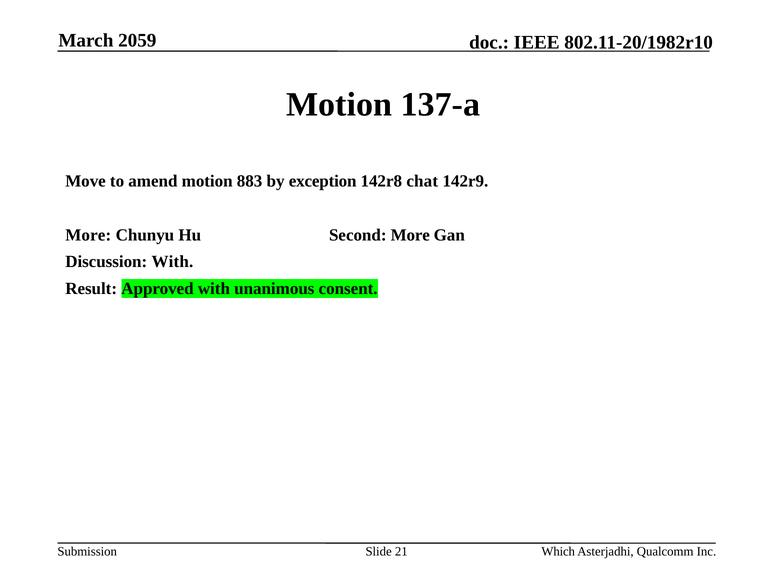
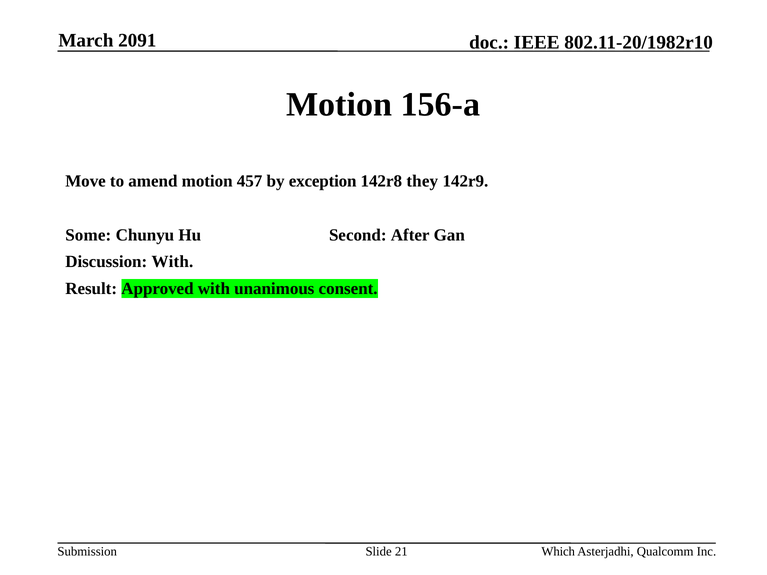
2059: 2059 -> 2091
137-a: 137-a -> 156-a
883: 883 -> 457
chat: chat -> they
More at (88, 235): More -> Some
Second More: More -> After
